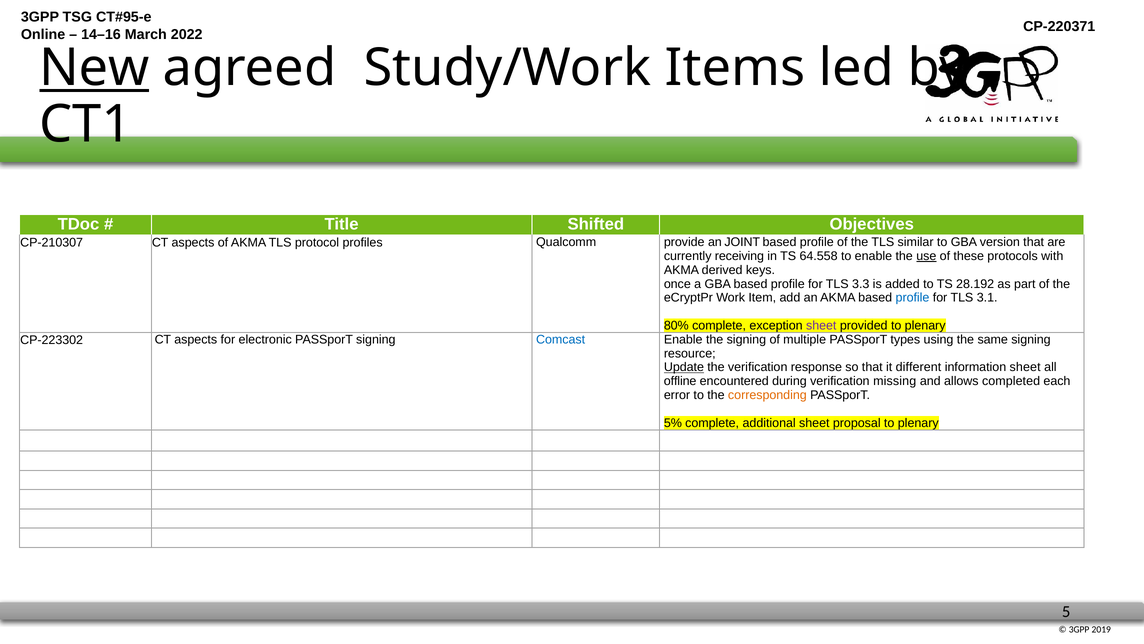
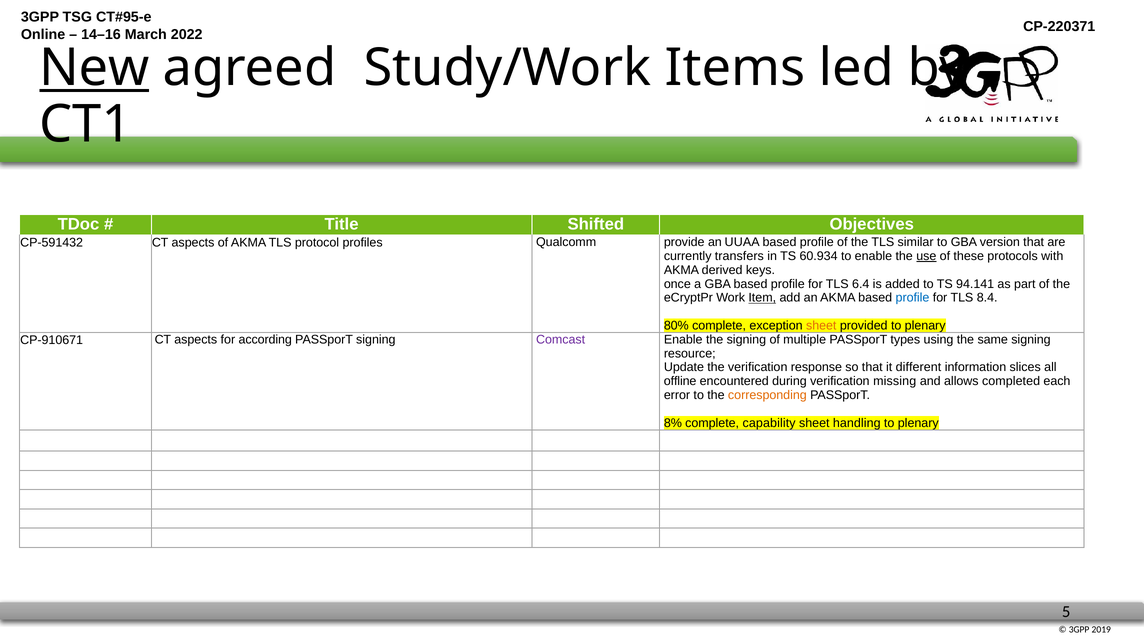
CP-210307: CP-210307 -> CP-591432
JOINT: JOINT -> UUAA
receiving: receiving -> transfers
64.558: 64.558 -> 60.934
3.3: 3.3 -> 6.4
28.192: 28.192 -> 94.141
Item underline: none -> present
3.1: 3.1 -> 8.4
sheet at (821, 325) colour: purple -> orange
CP-223302: CP-223302 -> CP-910671
electronic: electronic -> according
Comcast colour: blue -> purple
Update underline: present -> none
information sheet: sheet -> slices
5%: 5% -> 8%
additional: additional -> capability
proposal: proposal -> handling
